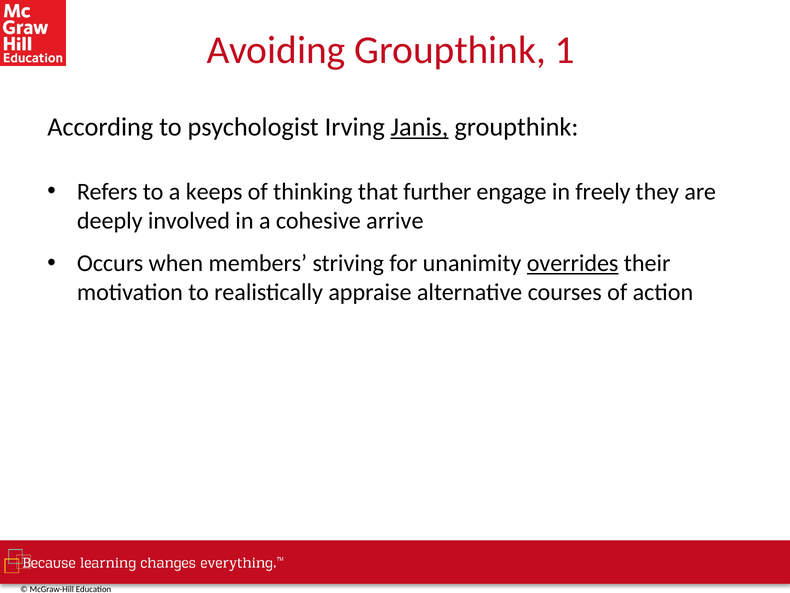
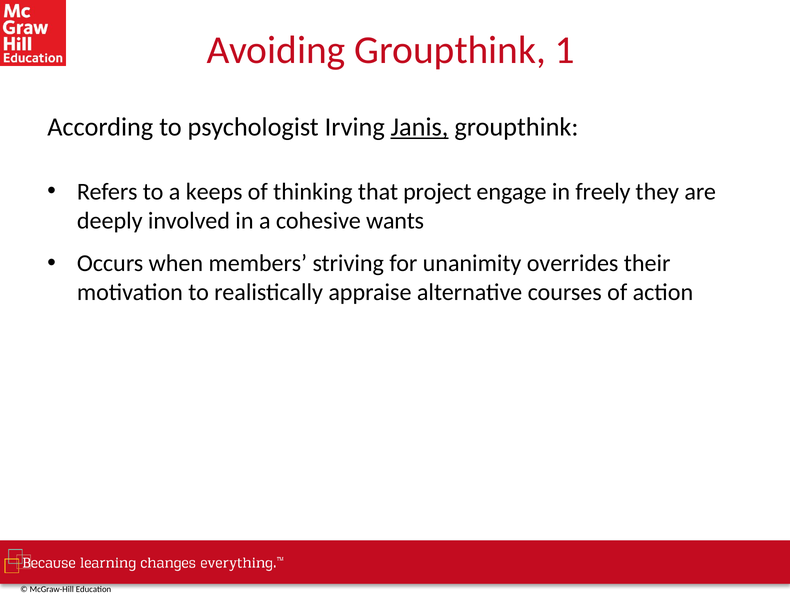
further: further -> project
arrive: arrive -> wants
overrides underline: present -> none
